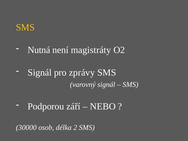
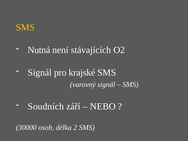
magistráty: magistráty -> stávajících
zprávy: zprávy -> krajské
Podporou: Podporou -> Soudních
